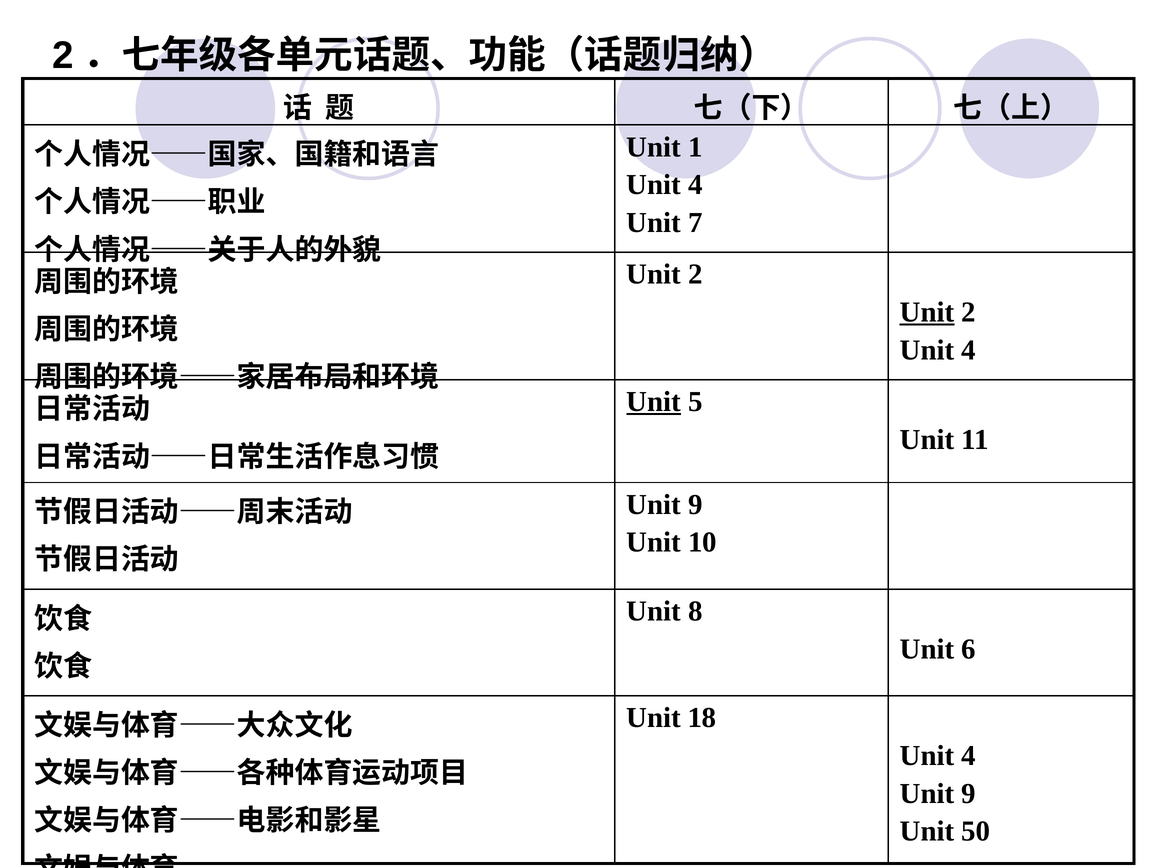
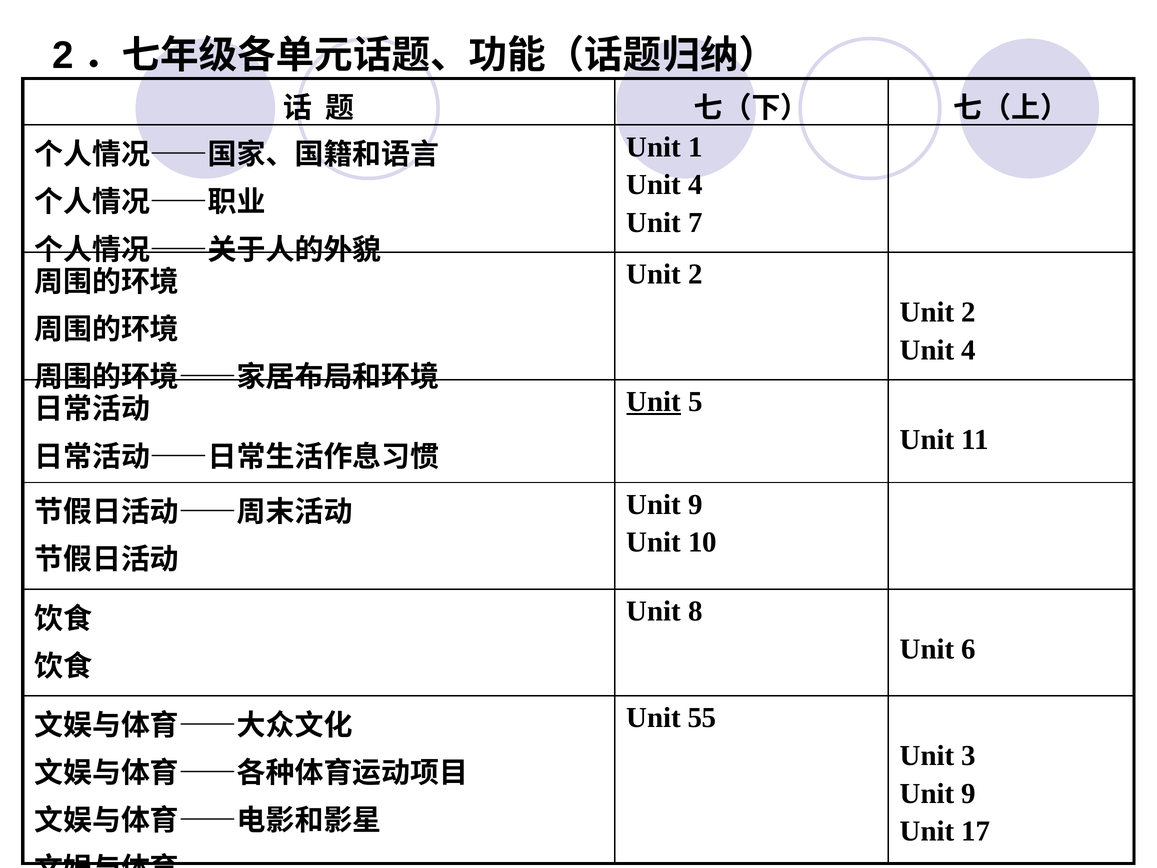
Unit at (927, 312) underline: present -> none
18: 18 -> 55
4 at (969, 755): 4 -> 3
50: 50 -> 17
